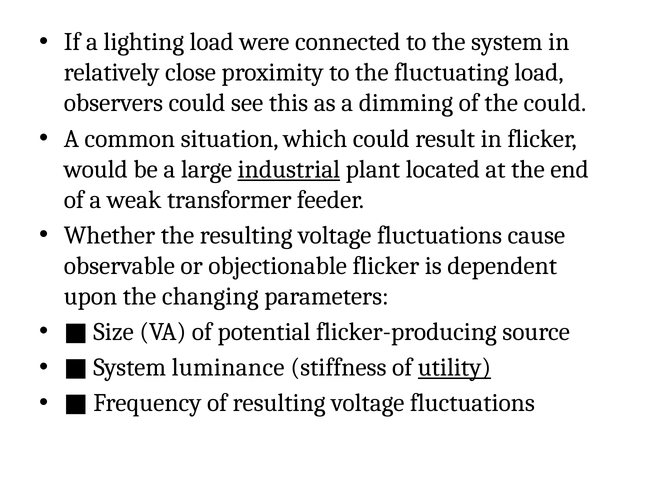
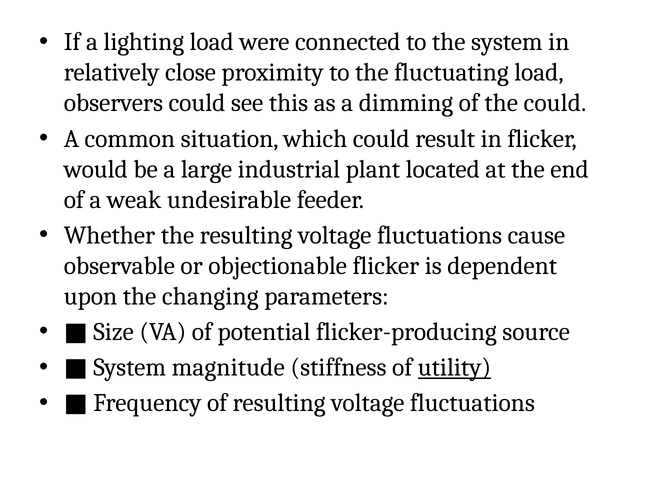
industrial underline: present -> none
transformer: transformer -> undesirable
luminance: luminance -> magnitude
